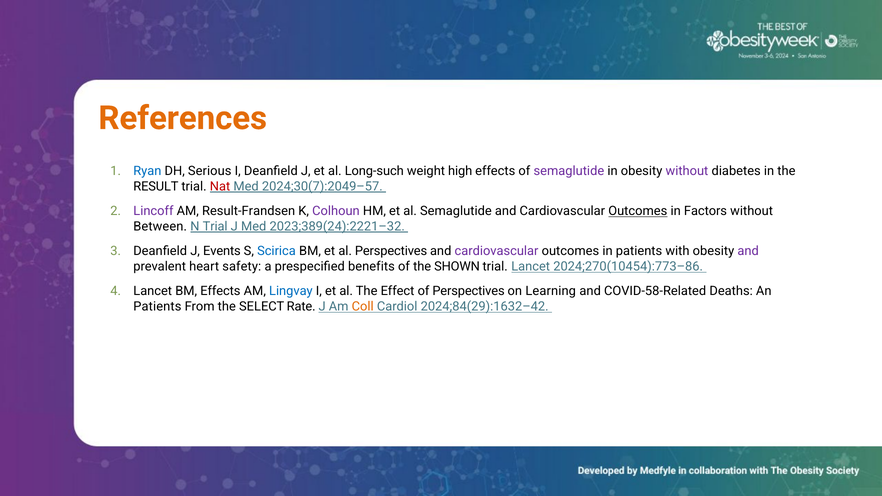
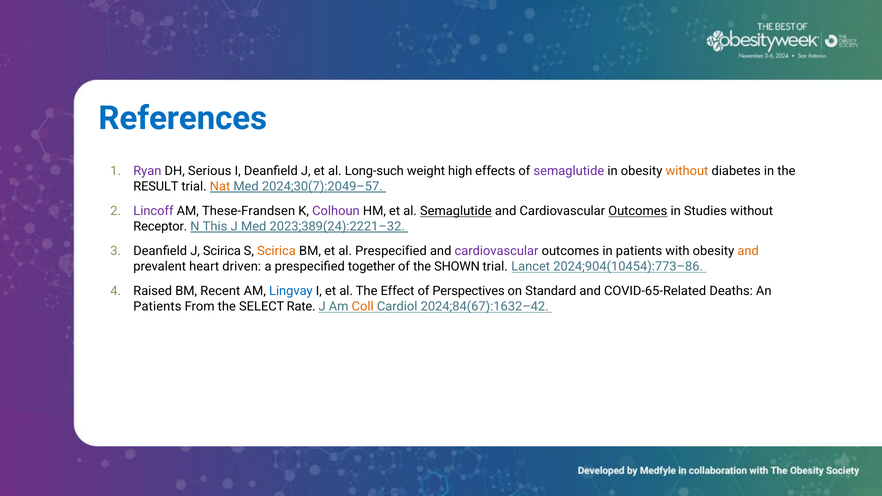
References colour: orange -> blue
Ryan colour: blue -> purple
without at (687, 171) colour: purple -> orange
Nat colour: red -> orange
Result-Frandsen: Result-Frandsen -> These-Frandsen
Semaglutide at (456, 211) underline: none -> present
Factors: Factors -> Studies
Between: Between -> Receptor
N Trial: Trial -> This
J Events: Events -> Scirica
Scirica at (276, 251) colour: blue -> orange
al Perspectives: Perspectives -> Prespecified
and at (748, 251) colour: purple -> orange
safety: safety -> driven
benefits: benefits -> together
2024;270(10454):773–86: 2024;270(10454):773–86 -> 2024;904(10454):773–86
Lancet at (153, 291): Lancet -> Raised
BM Effects: Effects -> Recent
Learning: Learning -> Standard
COVID-58-Related: COVID-58-Related -> COVID-65-Related
2024;84(29):1632–42: 2024;84(29):1632–42 -> 2024;84(67):1632–42
